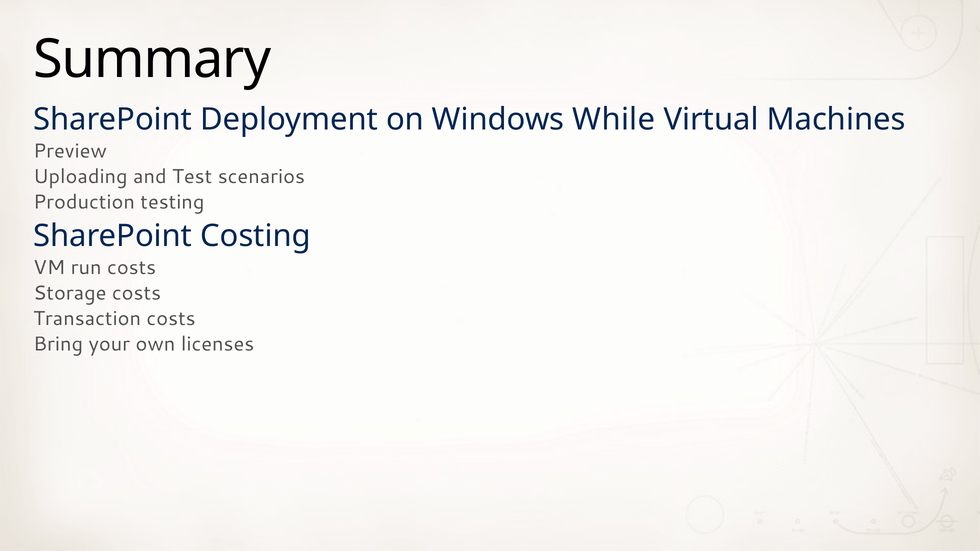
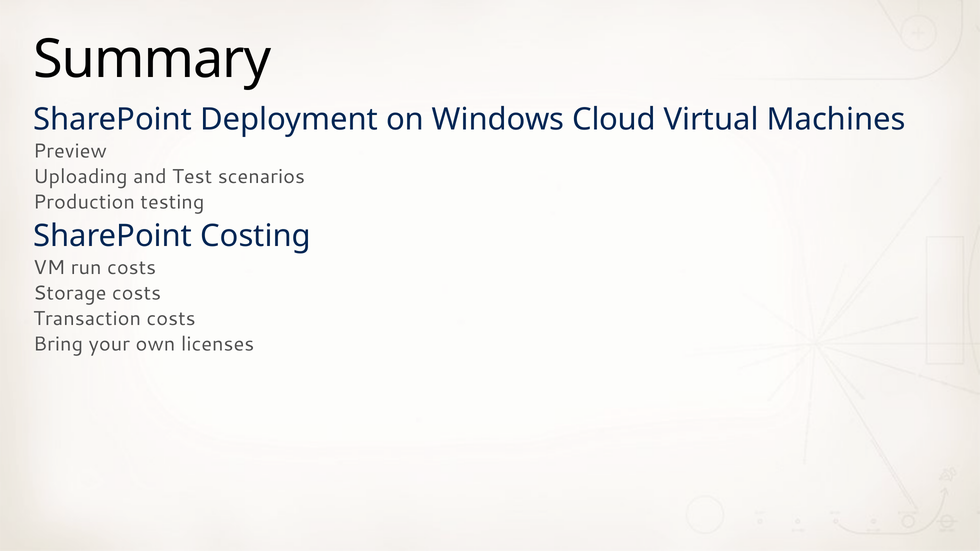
While: While -> Cloud
